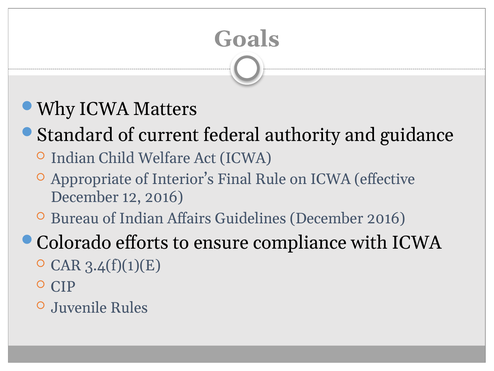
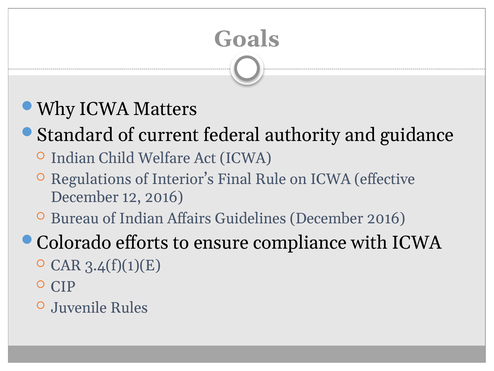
Appropriate: Appropriate -> Regulations
